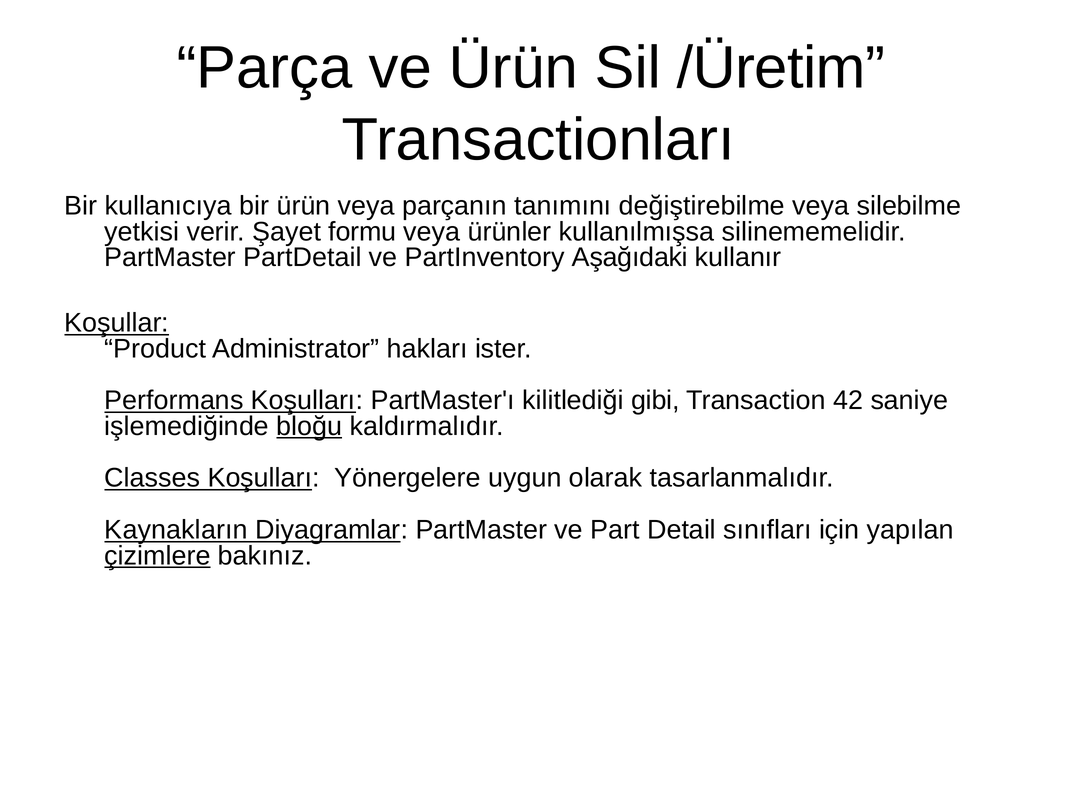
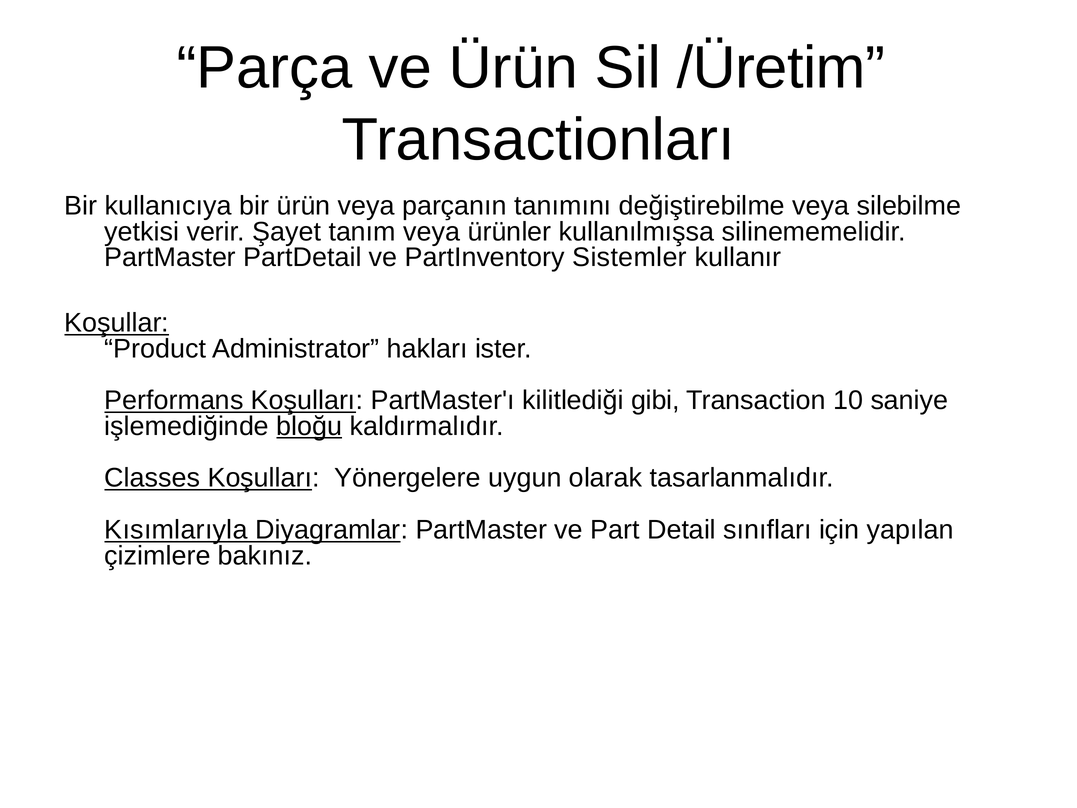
formu: formu -> tanım
Aşağıdaki: Aşağıdaki -> Sistemler
42: 42 -> 10
Kaynakların: Kaynakların -> Kısımlarıyla
çizimlere underline: present -> none
